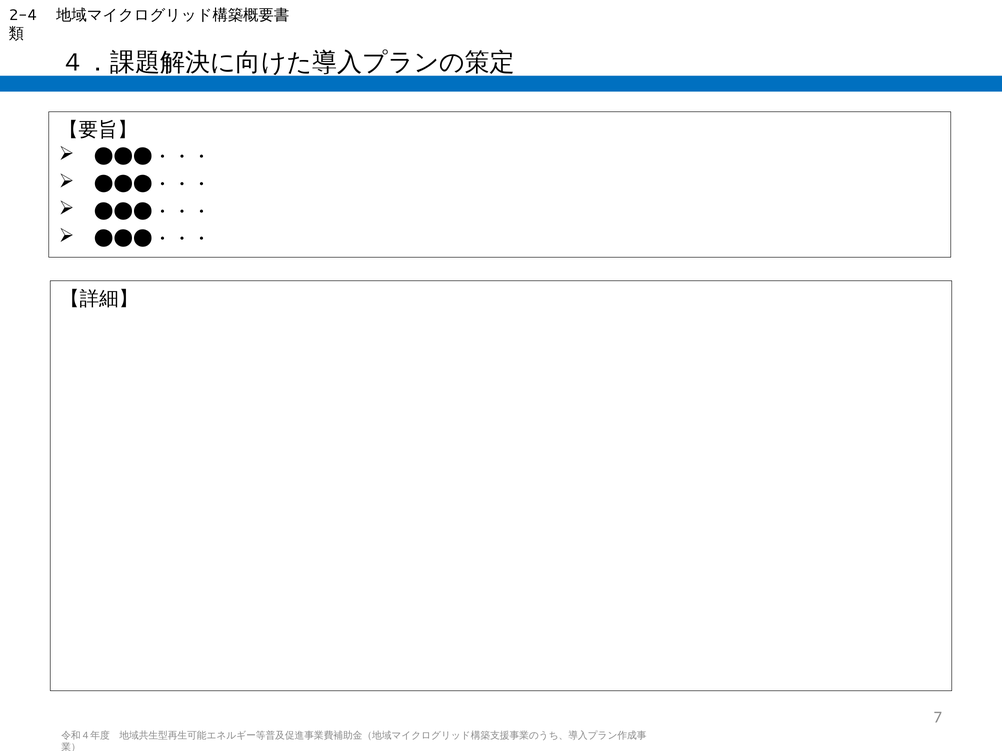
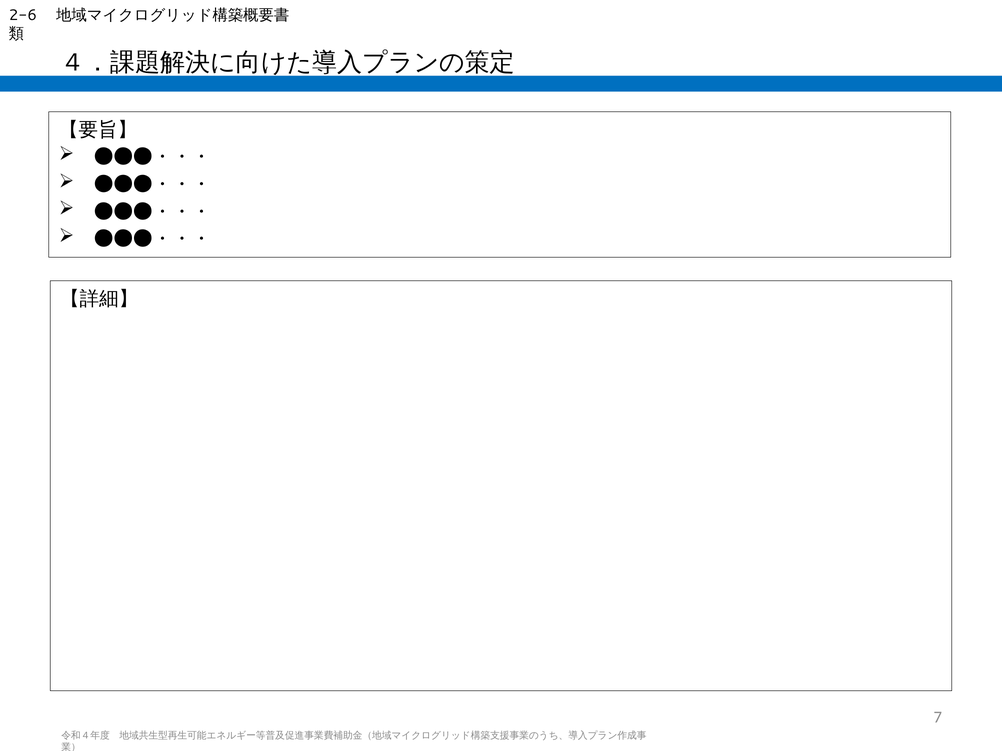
2-4: 2-4 -> 2-6
